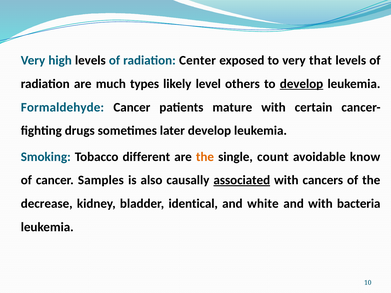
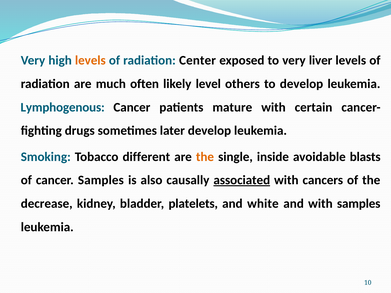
levels at (90, 60) colour: black -> orange
that: that -> liver
types: types -> often
develop at (302, 84) underline: present -> none
Formaldehyde: Formaldehyde -> Lymphogenous
count: count -> inside
know: know -> blasts
identical: identical -> platelets
with bacteria: bacteria -> samples
